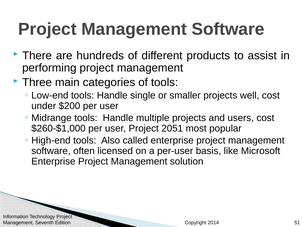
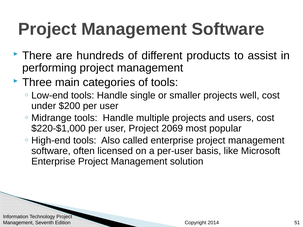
$260-$1,000: $260-$1,000 -> $220-$1,000
2051: 2051 -> 2069
